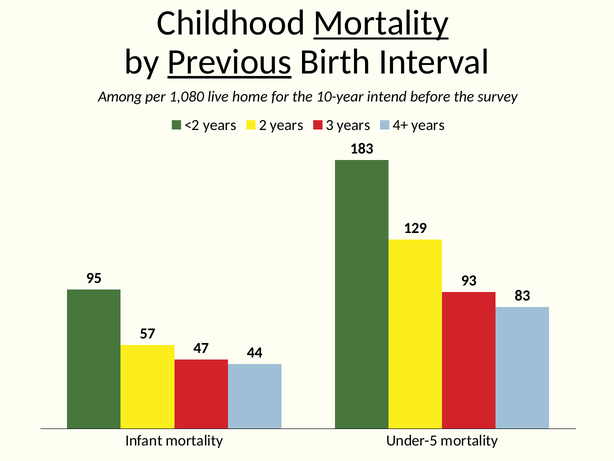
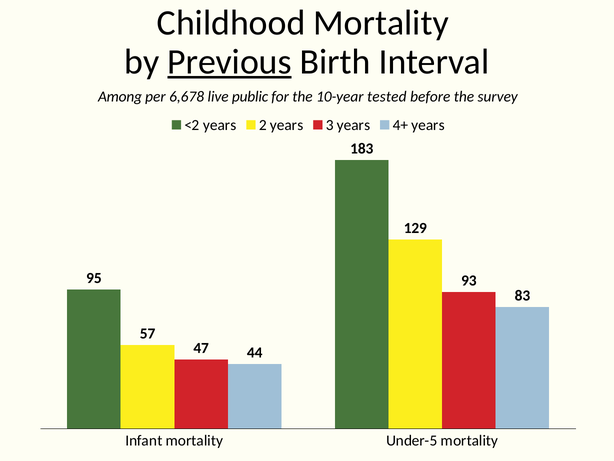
Mortality at (381, 23) underline: present -> none
1,080: 1,080 -> 6,678
home: home -> public
intend: intend -> tested
